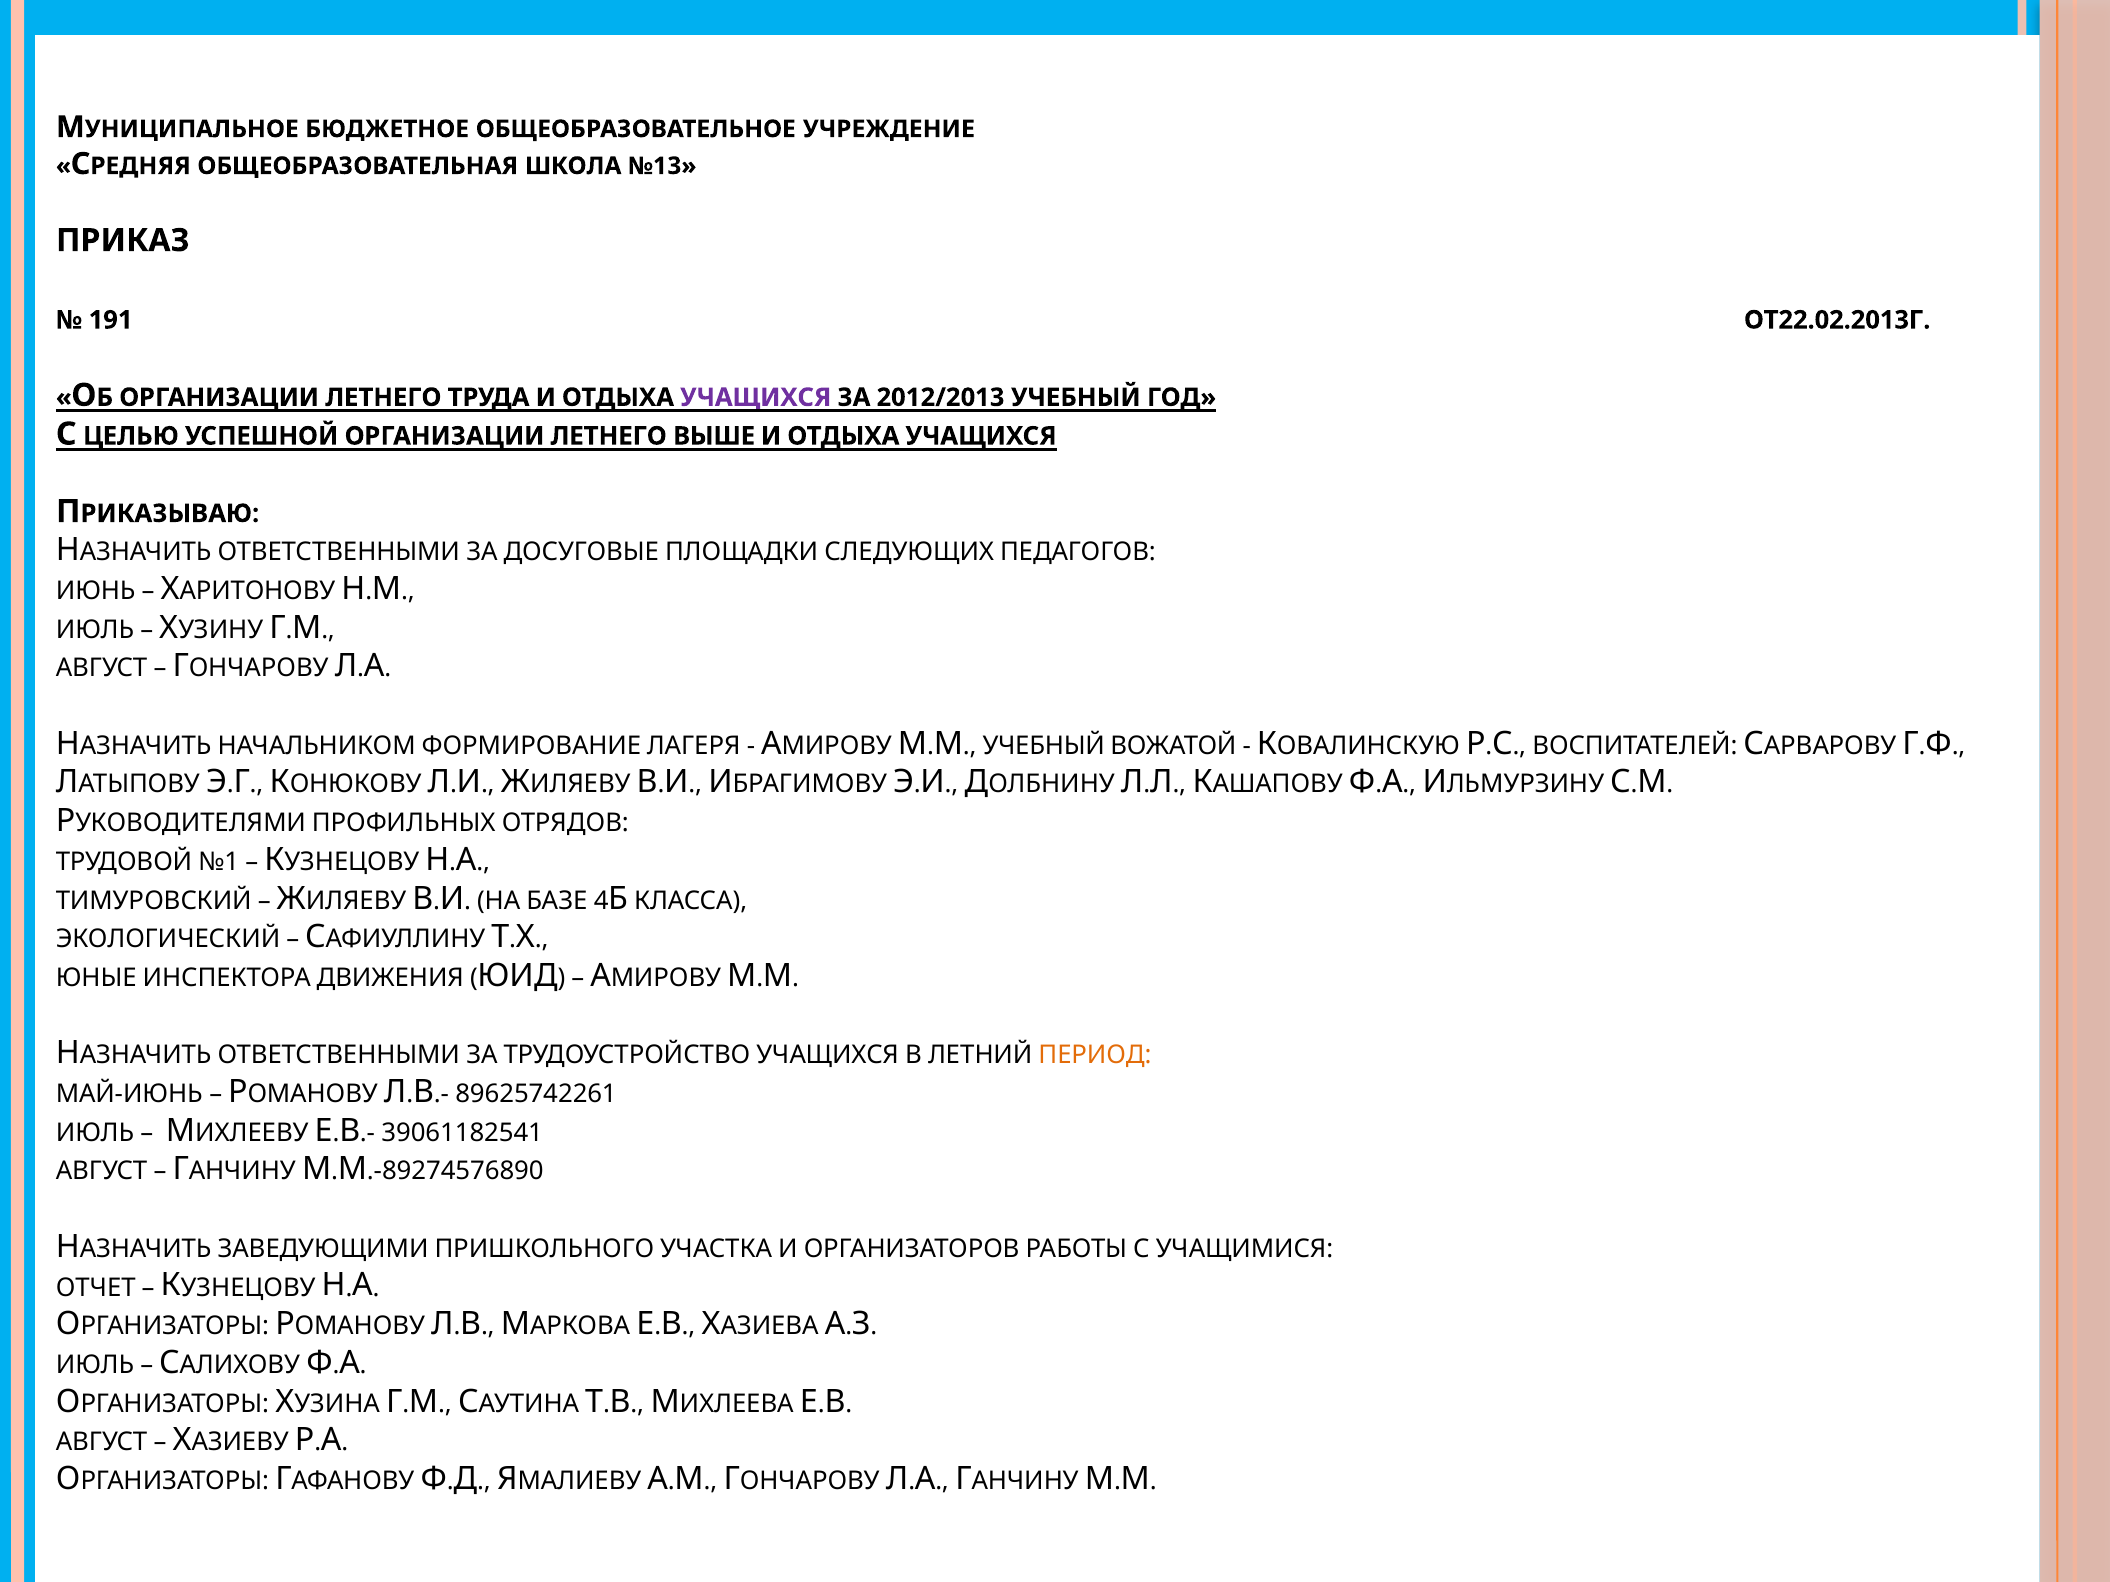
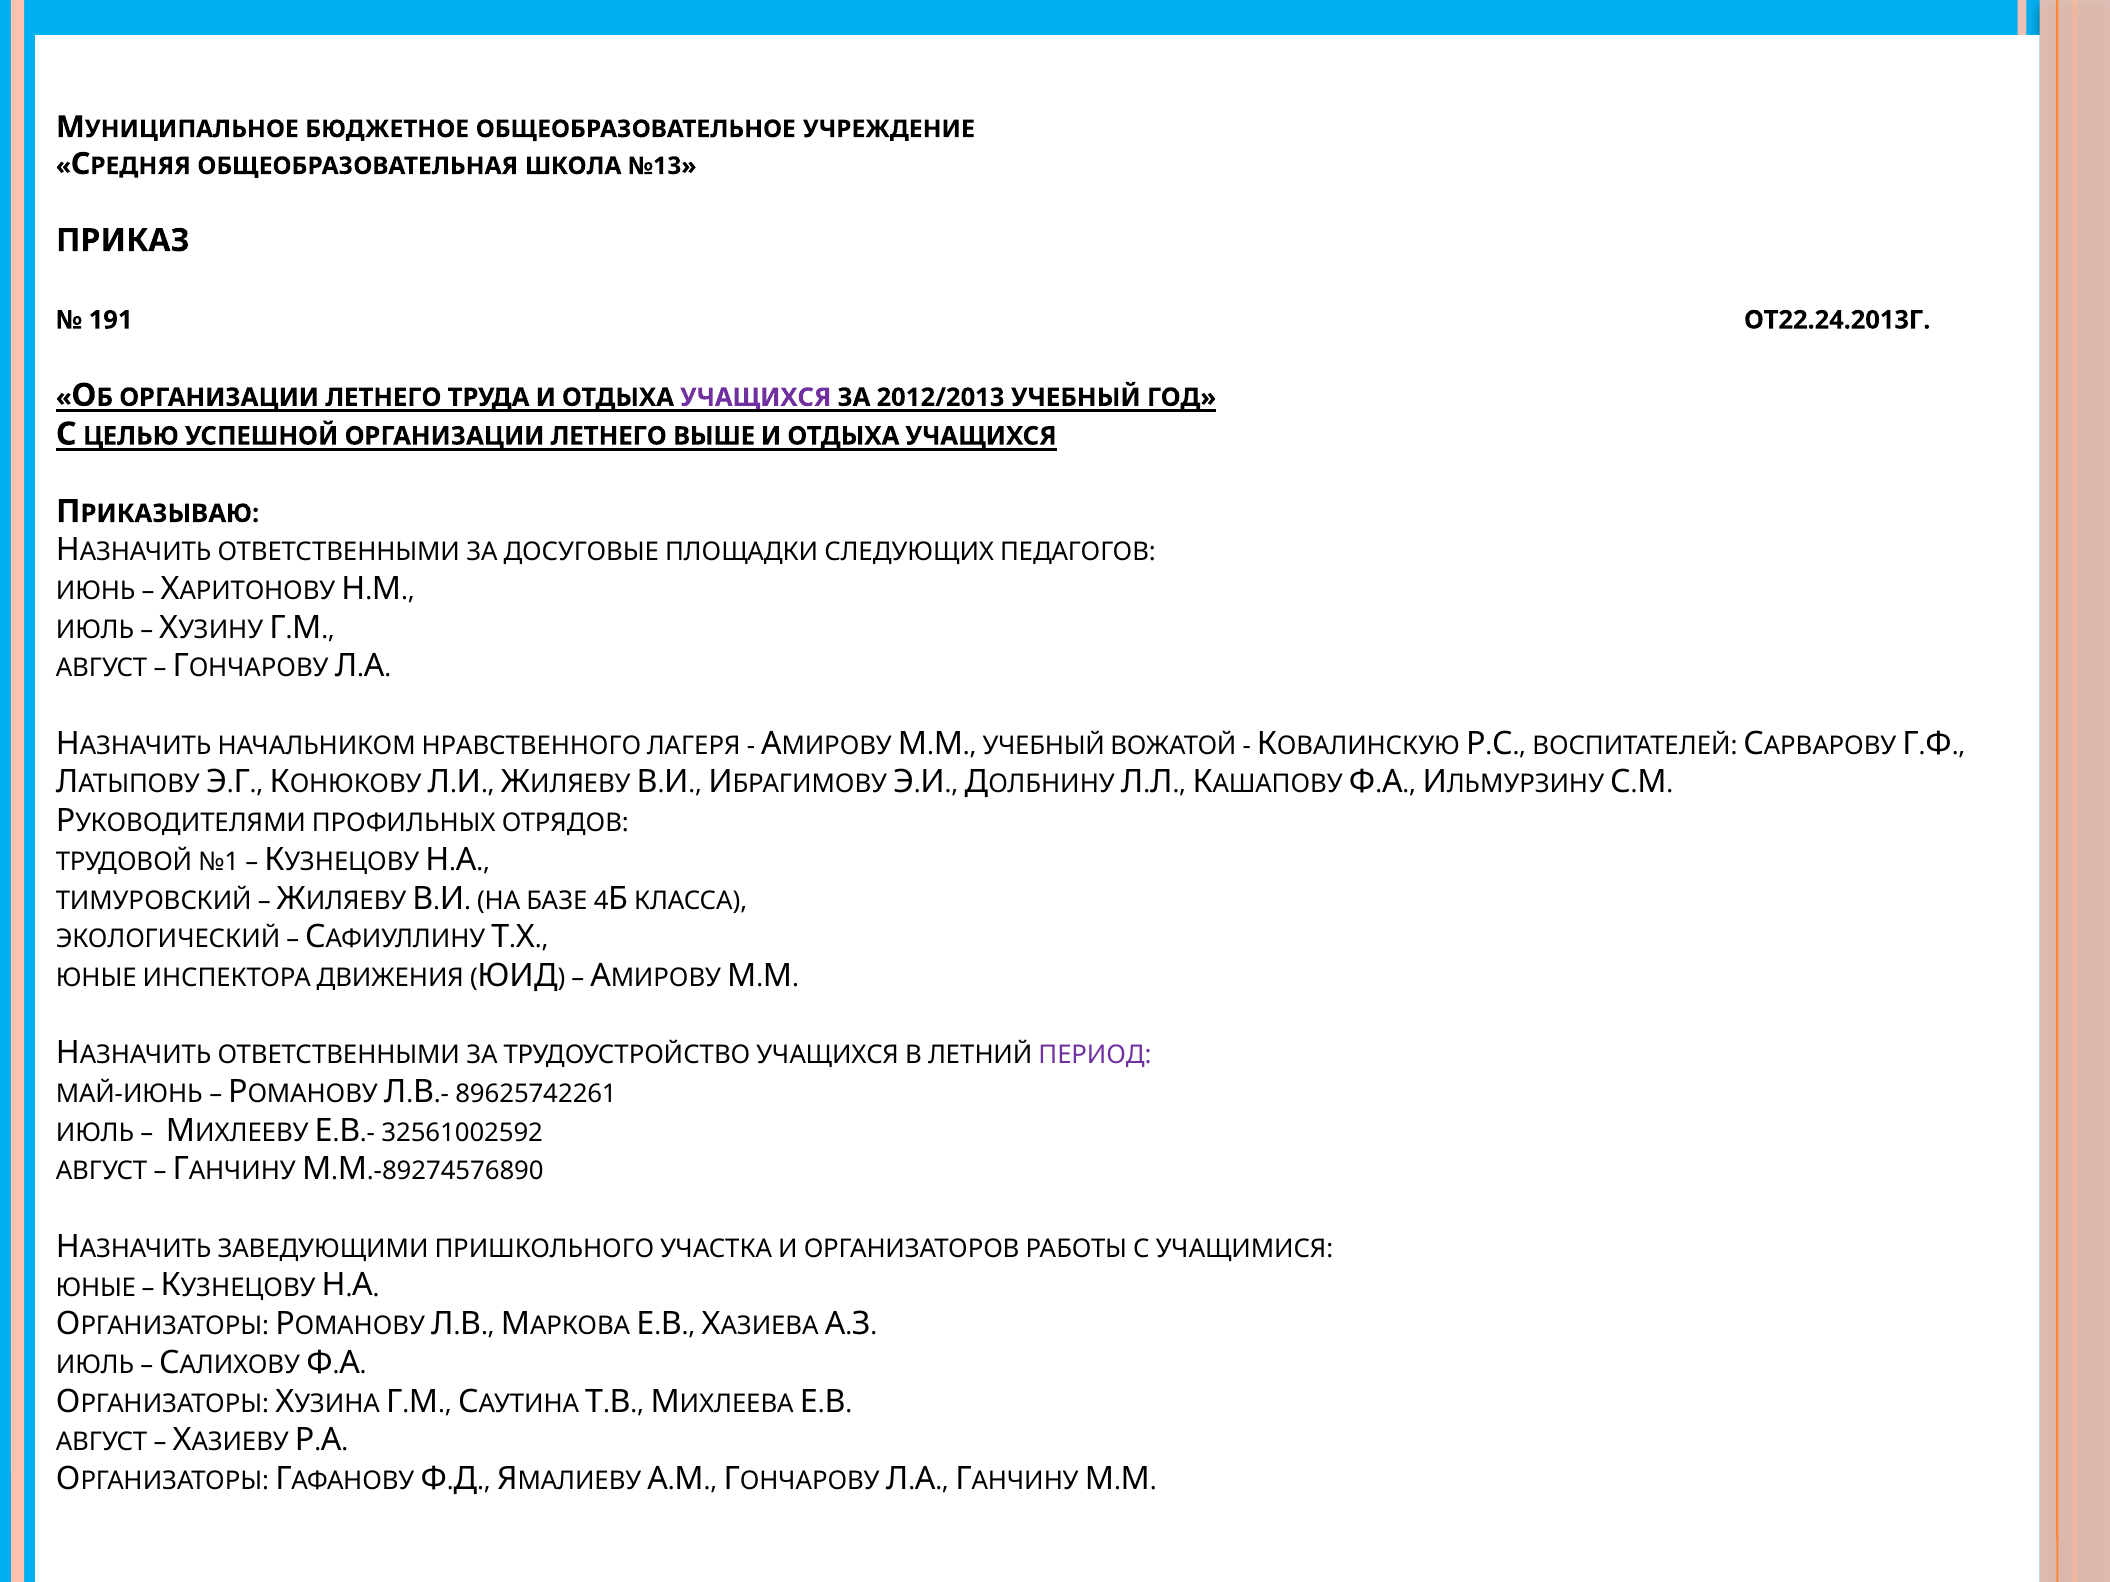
ОТ22.02.2013Г: ОТ22.02.2013Г -> ОТ22.24.2013Г
ФОРМИРОВАНИЕ: ФОРМИРОВАНИЕ -> НРАВСТВЕННОГО
ПЕРИОД colour: orange -> purple
39061182541: 39061182541 -> 32561002592
ОТЧЕТ at (96, 1288): ОТЧЕТ -> ЮНЫЕ
